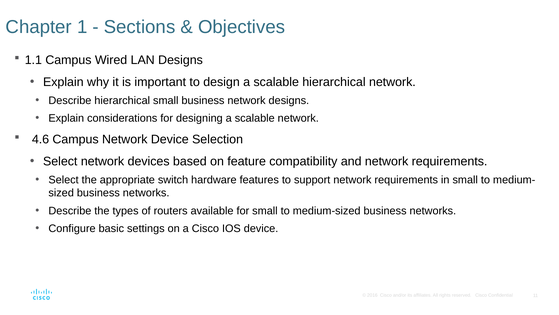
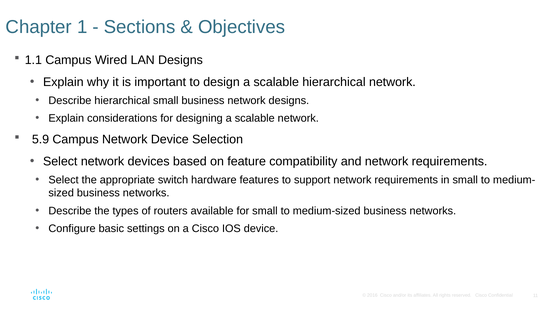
4.6: 4.6 -> 5.9
